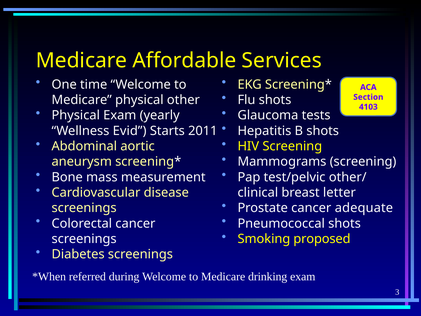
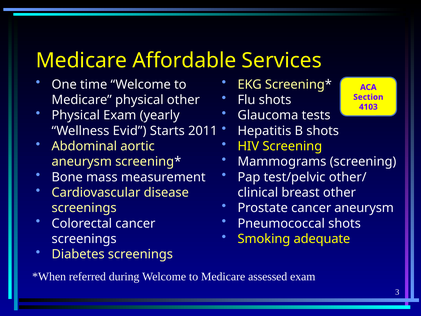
breast letter: letter -> other
cancer adequate: adequate -> aneurysm
proposed: proposed -> adequate
drinking: drinking -> assessed
